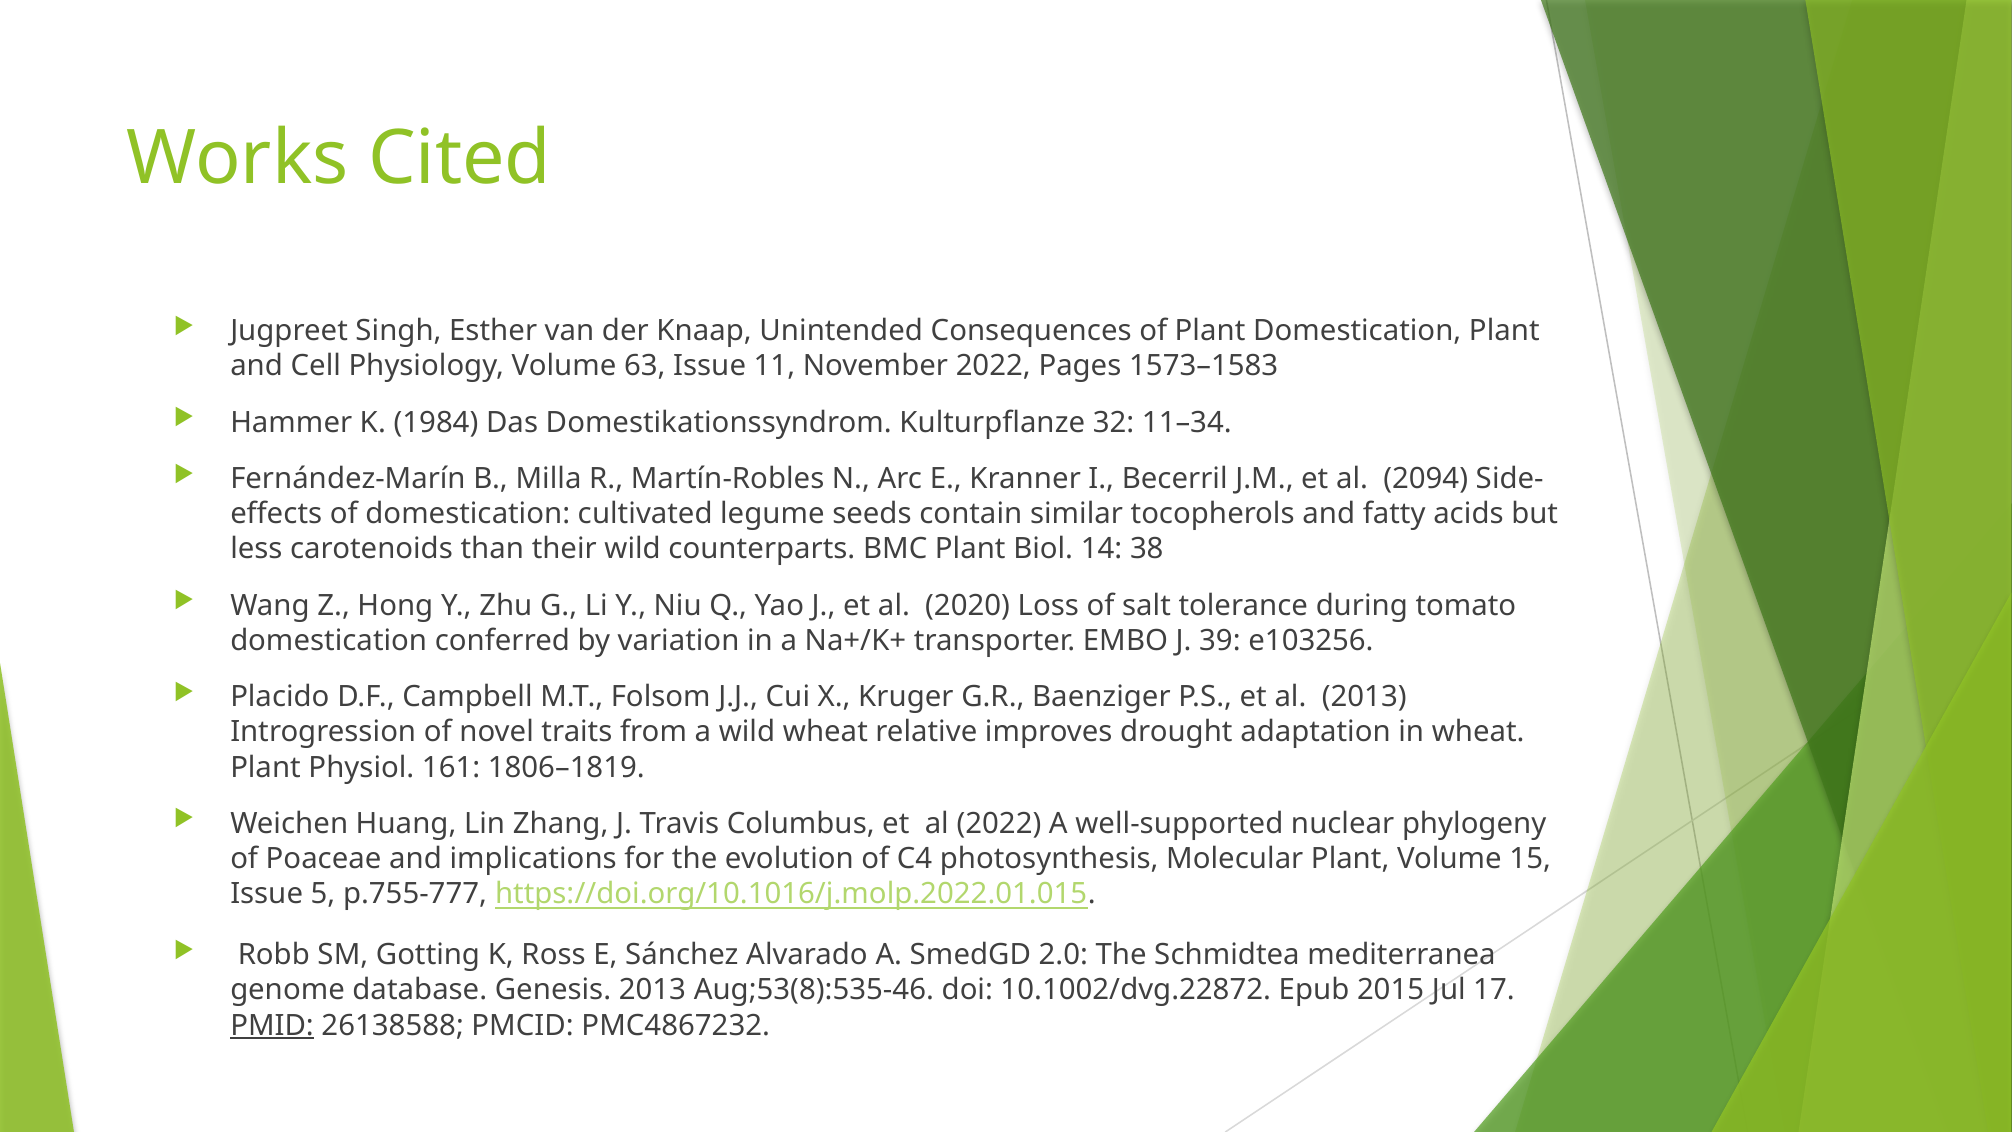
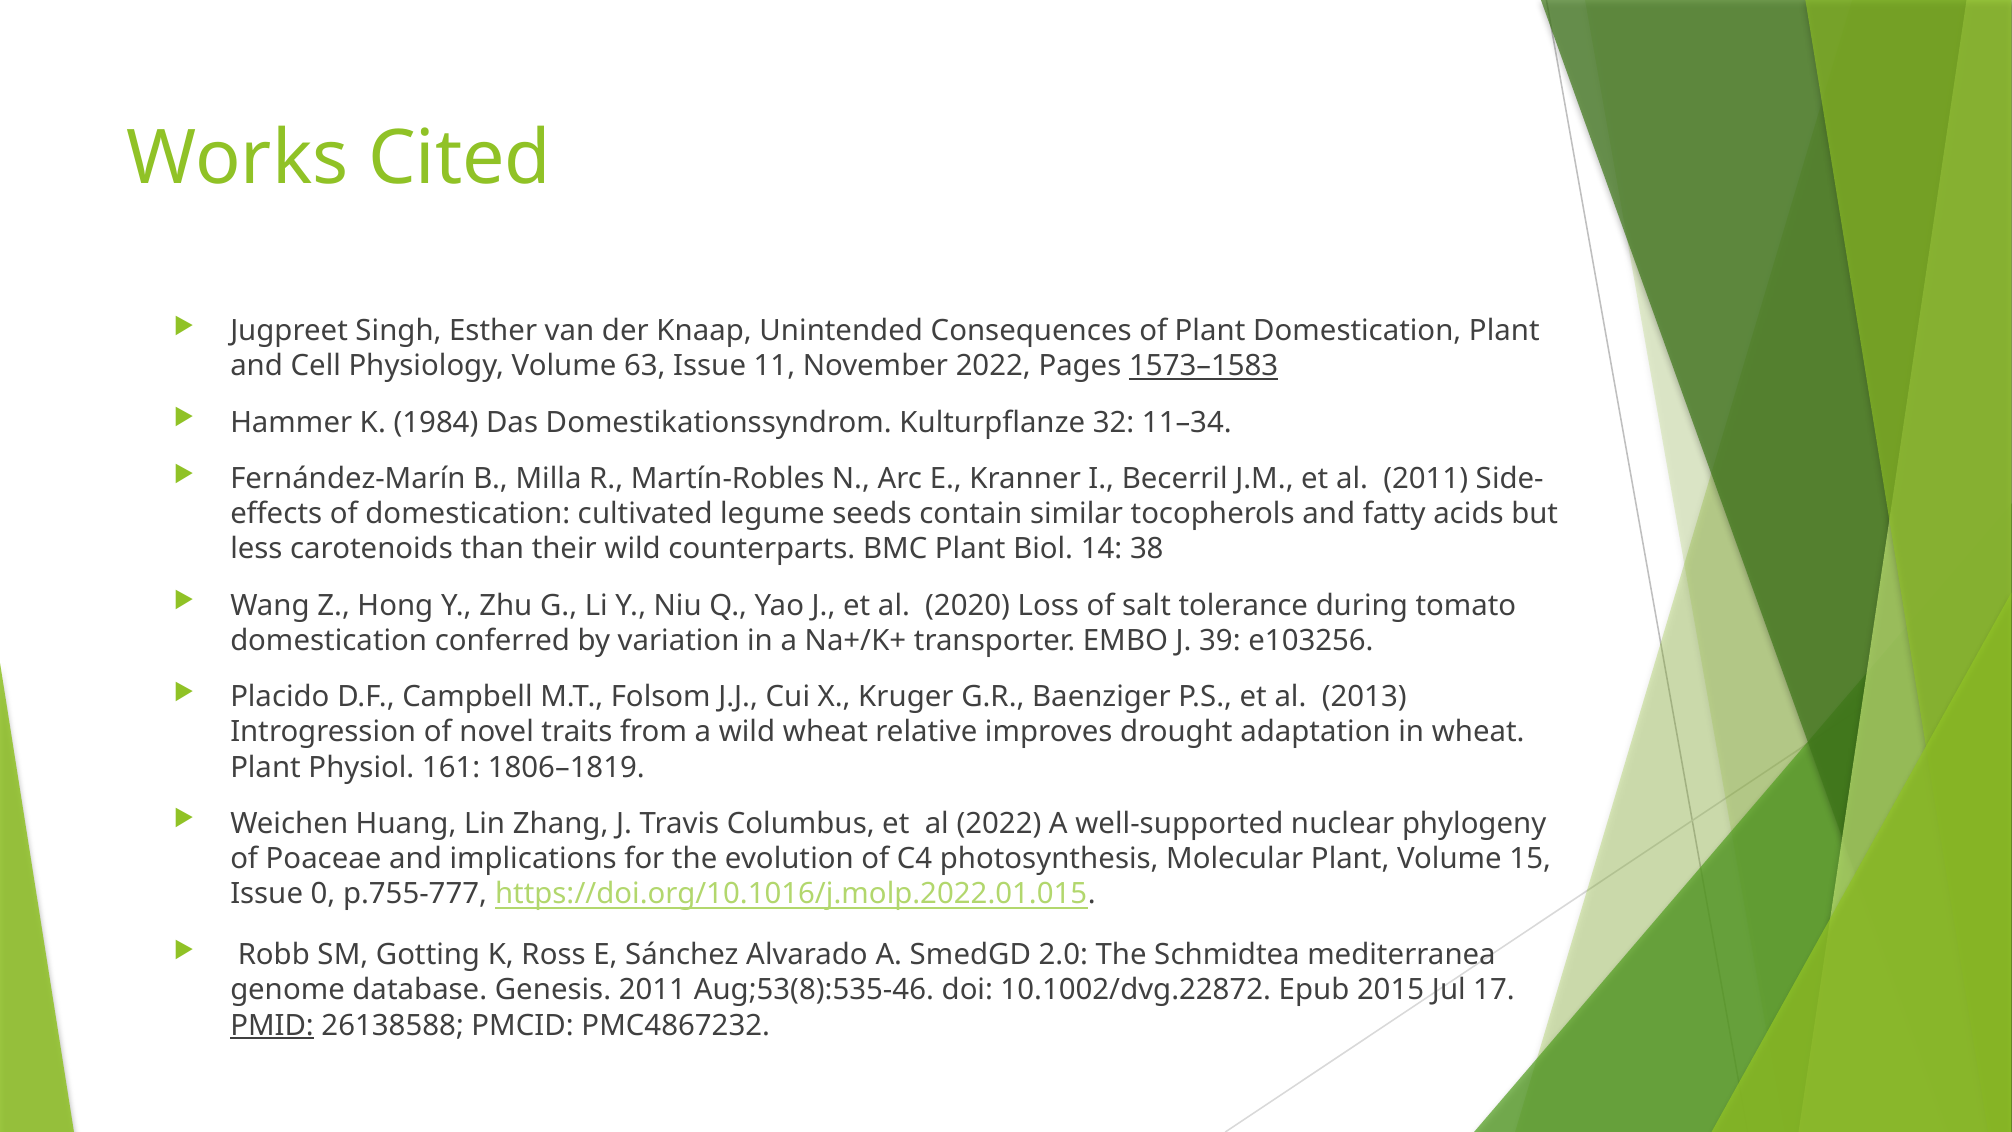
1573–1583 underline: none -> present
al 2094: 2094 -> 2011
5: 5 -> 0
Genesis 2013: 2013 -> 2011
